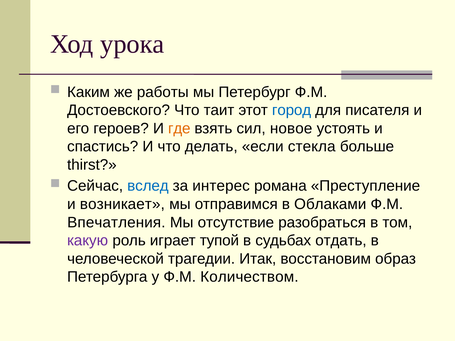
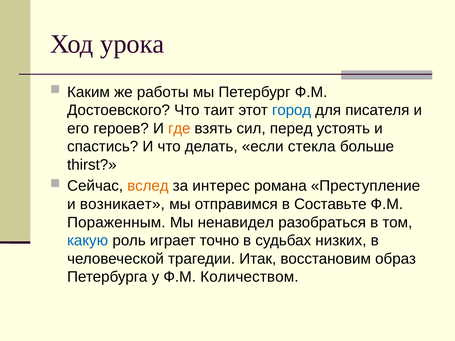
новое: новое -> перед
вслед colour: blue -> orange
Облаками: Облаками -> Составьте
Впечатления: Впечатления -> Пораженным
отсутствие: отсутствие -> ненавидел
какую colour: purple -> blue
тупой: тупой -> точно
отдать: отдать -> низких
